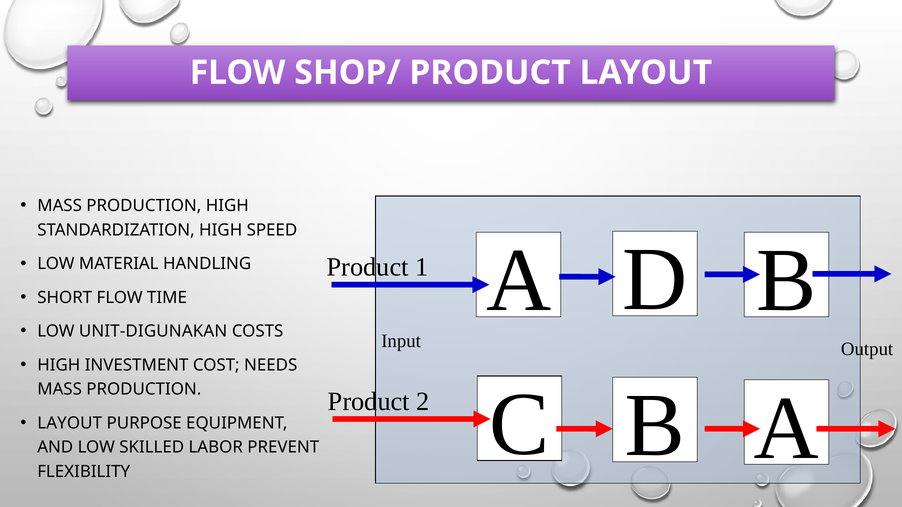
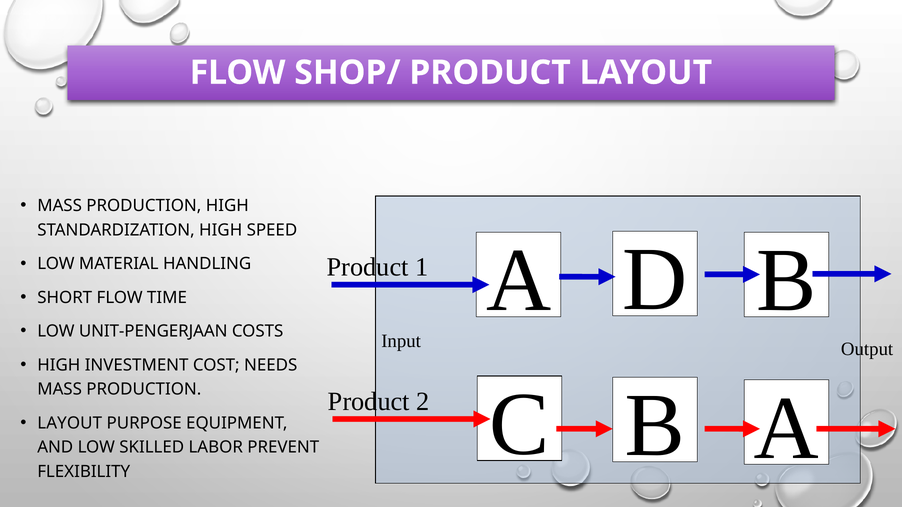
UNIT-DIGUNAKAN: UNIT-DIGUNAKAN -> UNIT-PENGERJAAN
